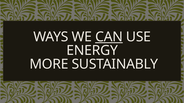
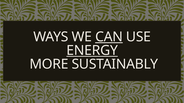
ENERGY underline: none -> present
